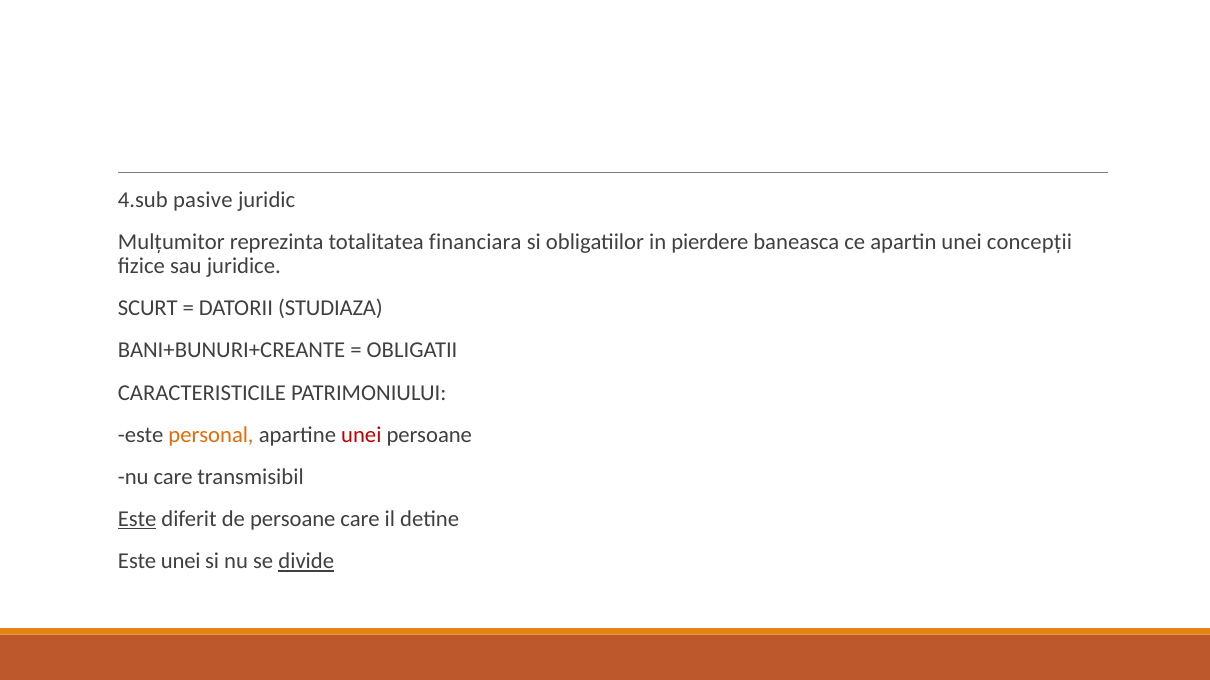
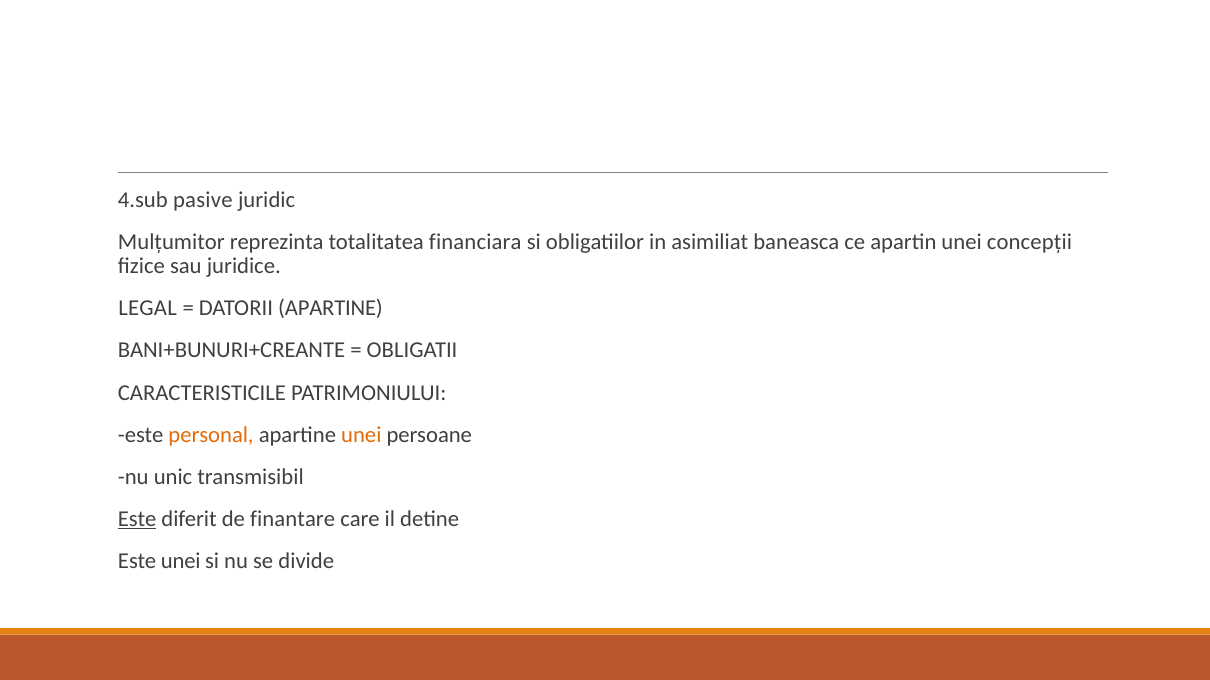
pierdere: pierdere -> asimiliat
SCURT: SCURT -> LEGAL
DATORII STUDIAZA: STUDIAZA -> APARTINE
unei at (361, 435) colour: red -> orange
nu care: care -> unic
de persoane: persoane -> finantare
divide underline: present -> none
